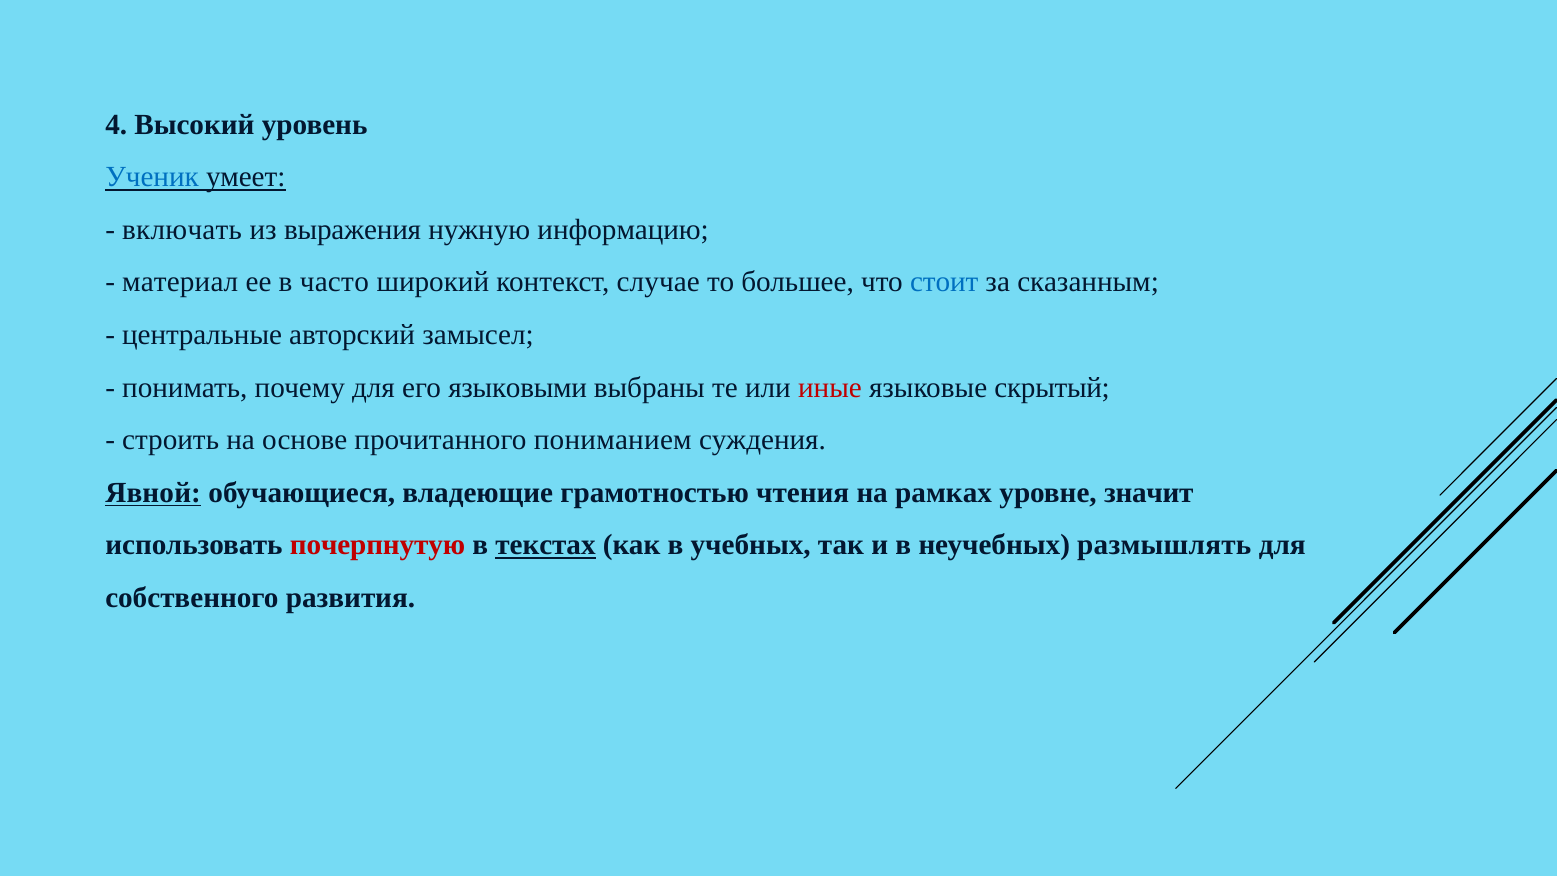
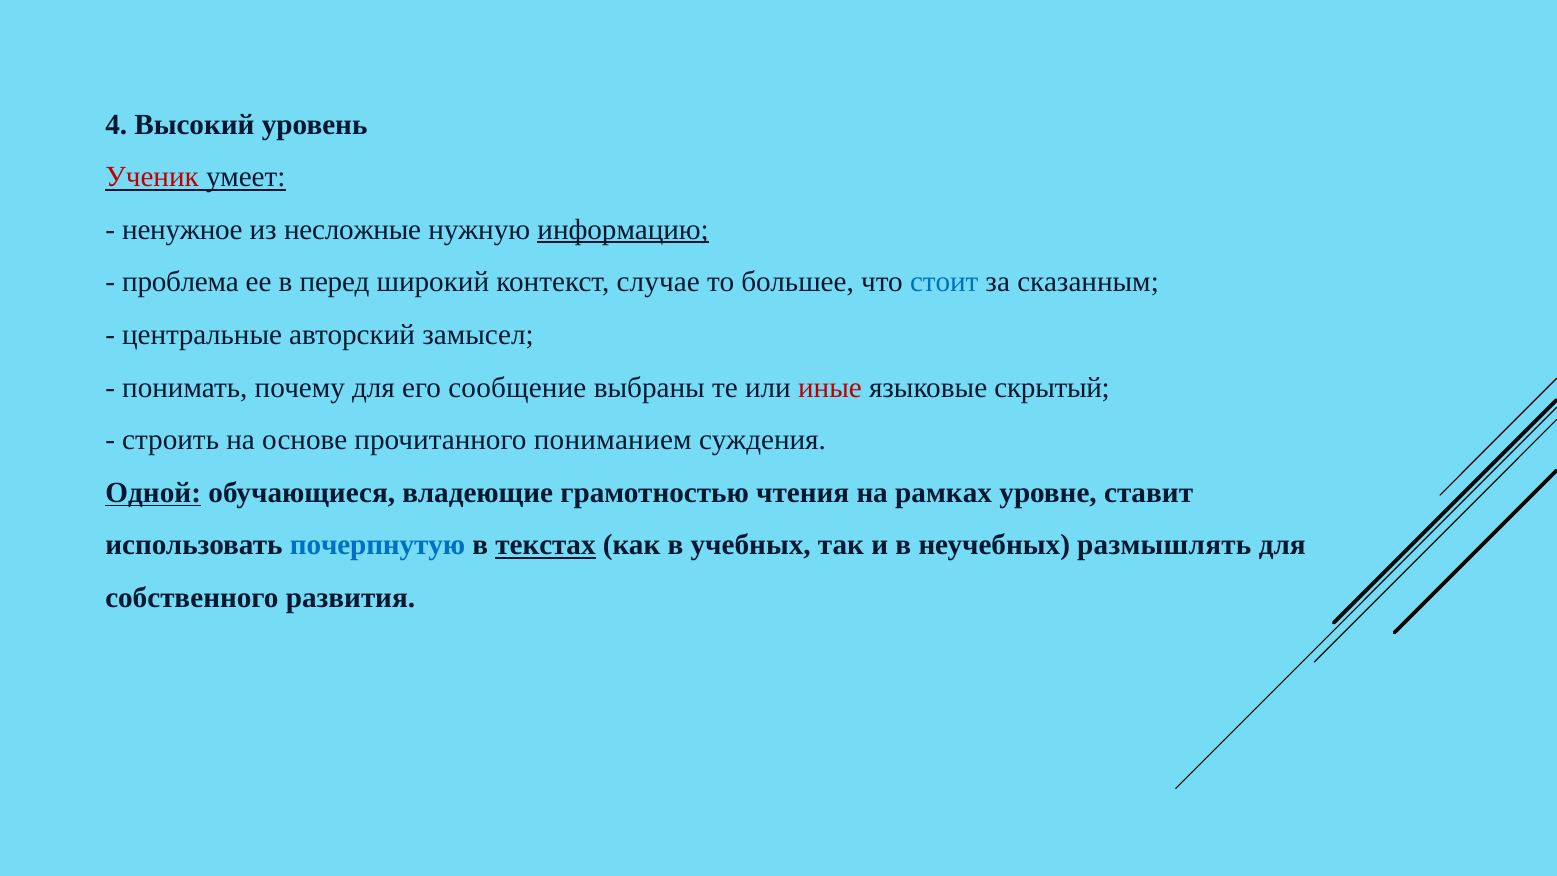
Ученик colour: blue -> red
включать: включать -> ненужное
выражения: выражения -> несложные
информацию underline: none -> present
материал: материал -> проблема
часто: часто -> перед
языковыми: языковыми -> сообщение
Явной: Явной -> Одной
значит: значит -> ставит
почерпнутую colour: red -> blue
